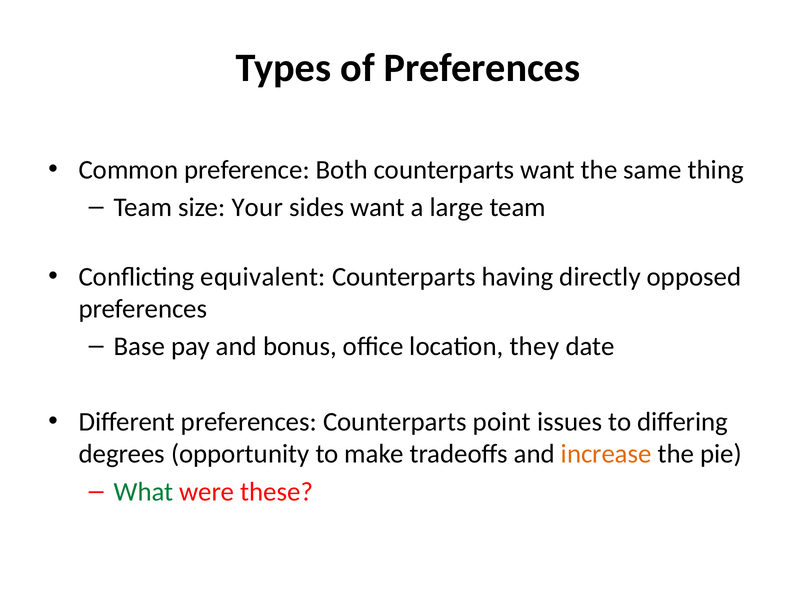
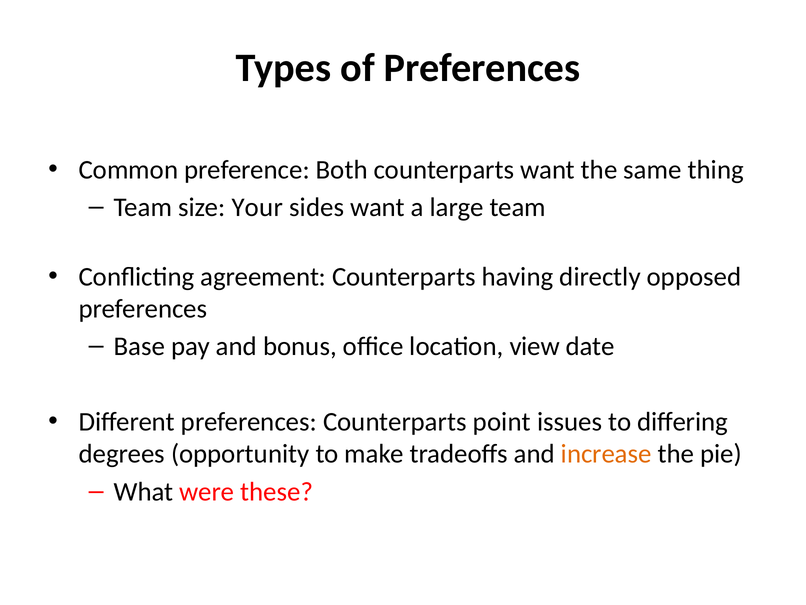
equivalent: equivalent -> agreement
they: they -> view
What colour: green -> black
